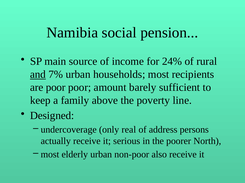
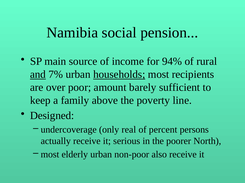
24%: 24% -> 94%
households underline: none -> present
are poor: poor -> over
address: address -> percent
